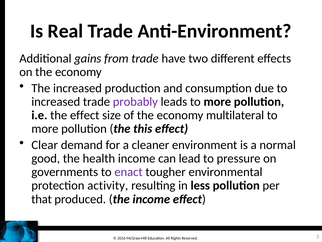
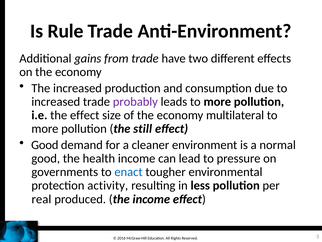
Real: Real -> Rule
this: this -> still
Clear at (45, 145): Clear -> Good
enact colour: purple -> blue
that: that -> real
